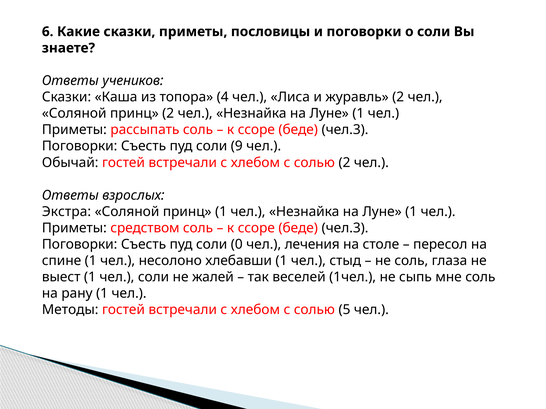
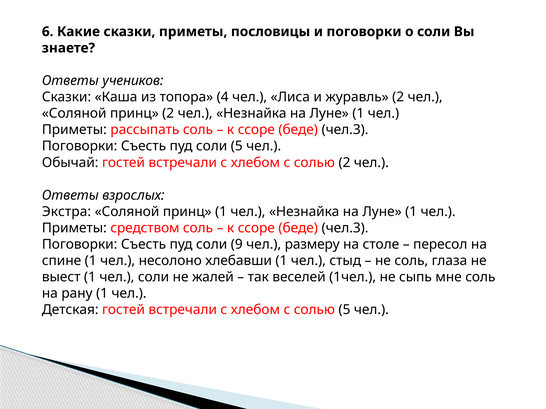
соли 9: 9 -> 5
0: 0 -> 9
лечения: лечения -> размеру
Методы: Методы -> Детская
